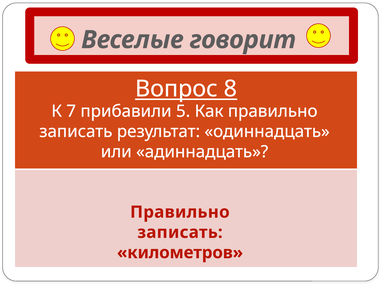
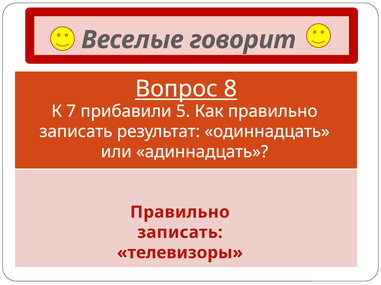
километров: километров -> телевизоры
